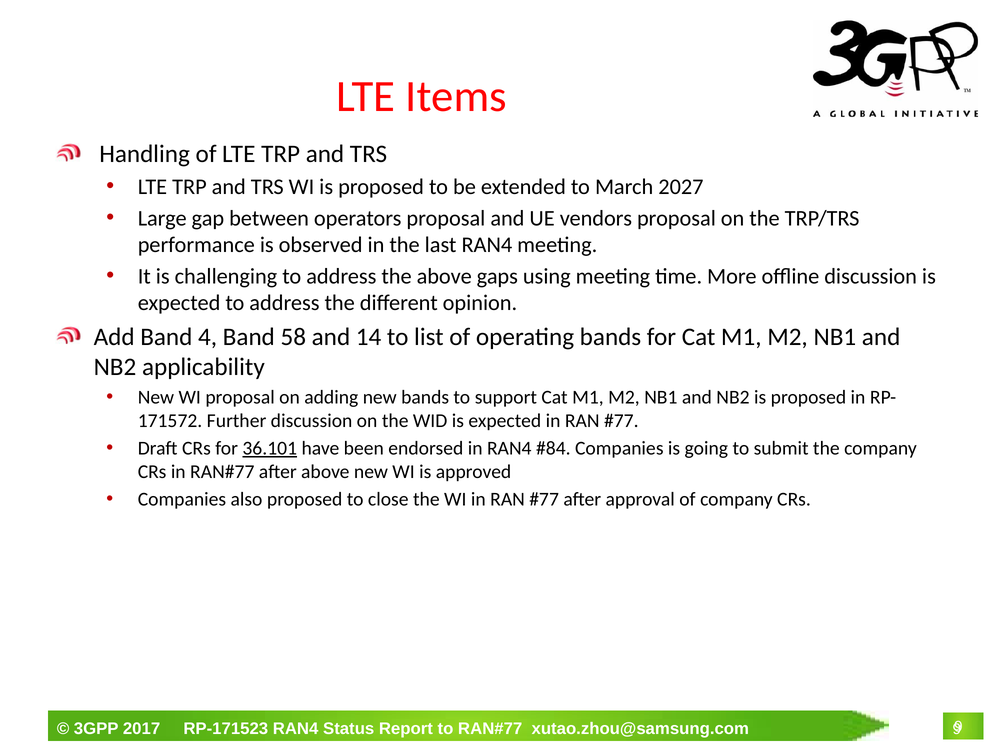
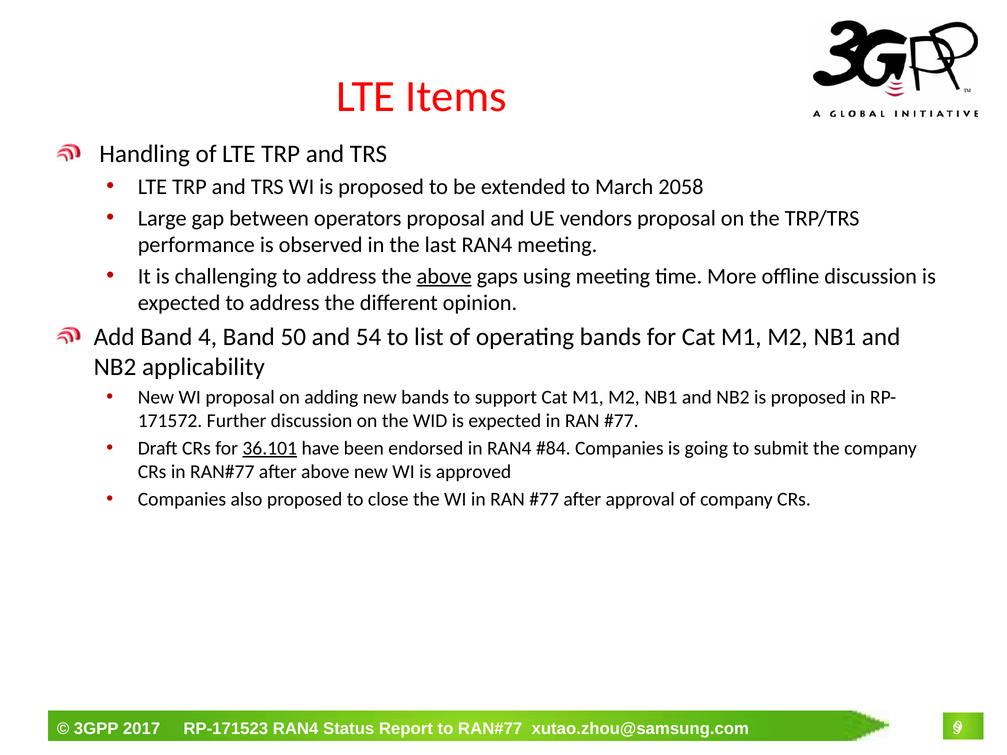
2027: 2027 -> 2058
above at (444, 276) underline: none -> present
58: 58 -> 50
14: 14 -> 54
